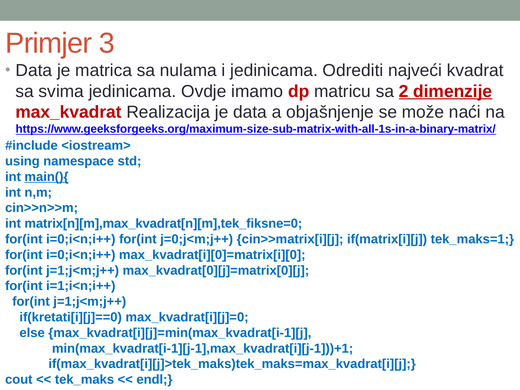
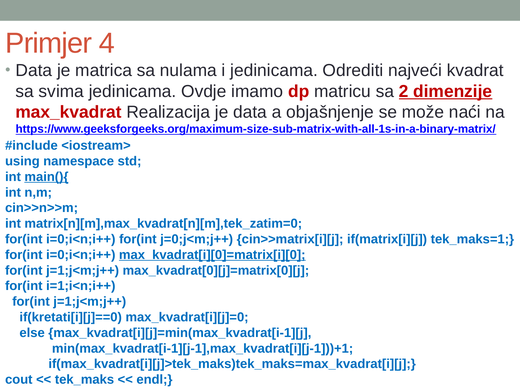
3: 3 -> 4
matrix[n][m],max_kvadrat[n][m],tek_fiksne=0: matrix[n][m],max_kvadrat[n][m],tek_fiksne=0 -> matrix[n][m],max_kvadrat[n][m],tek_zatim=0
max_kvadrat[i][0]=matrix[i][0 underline: none -> present
